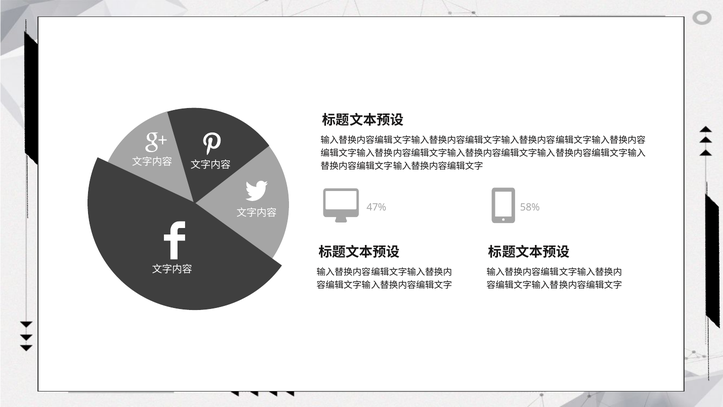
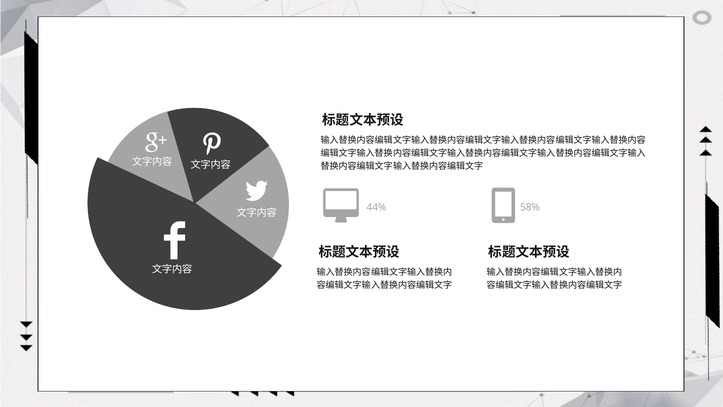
47%: 47% -> 44%
